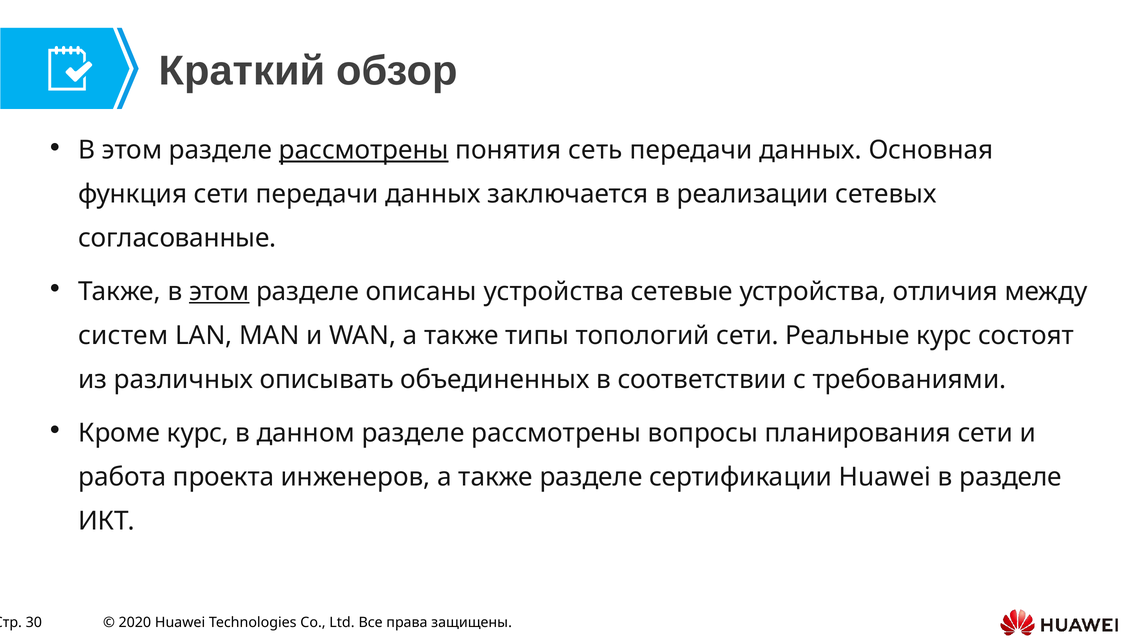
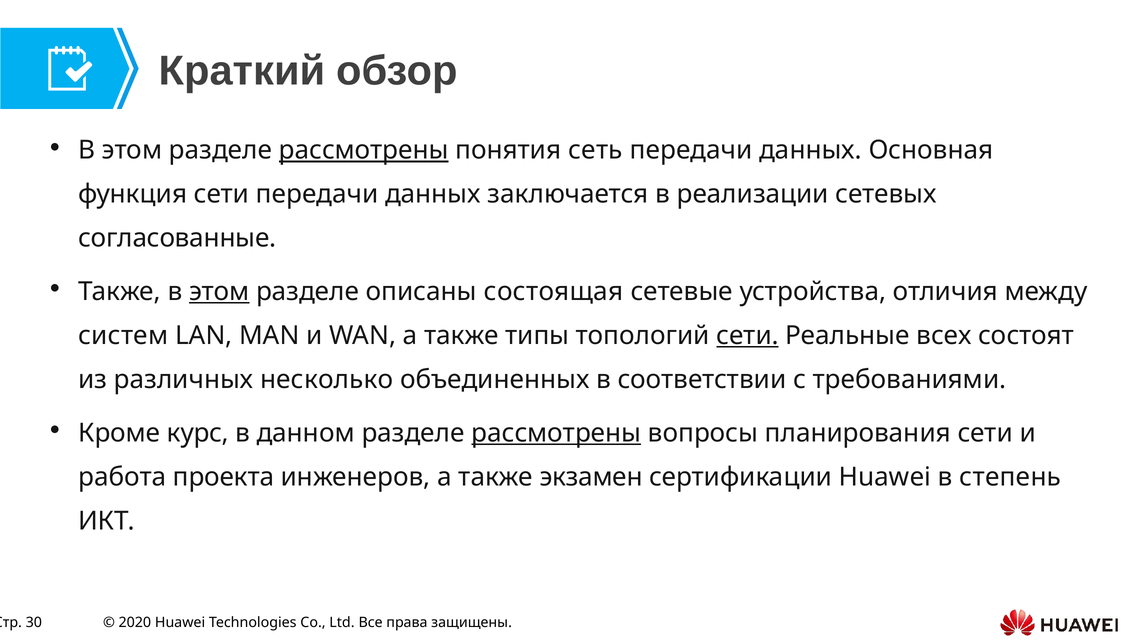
описаны устройства: устройства -> состоящая
сети at (748, 336) underline: none -> present
Реальные курс: курс -> всех
описывать: описывать -> несколько
рассмотрены at (556, 433) underline: none -> present
также разделе: разделе -> экзамен
в разделе: разделе -> степень
